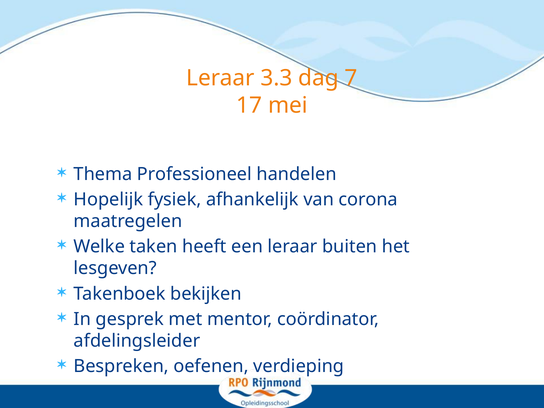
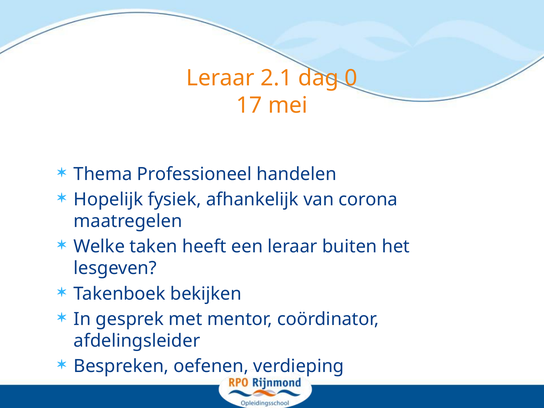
3.3: 3.3 -> 2.1
7: 7 -> 0
